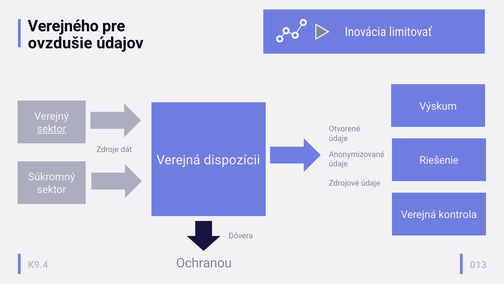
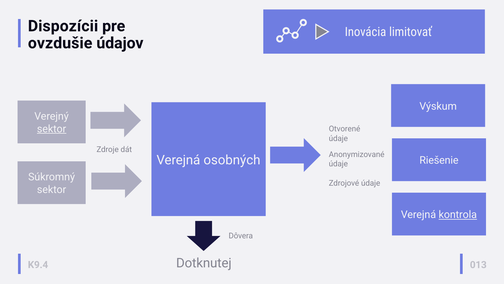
Verejného: Verejného -> Dispozícii
dispozícii: dispozícii -> osobných
kontrola underline: none -> present
Ochranou: Ochranou -> Dotknutej
